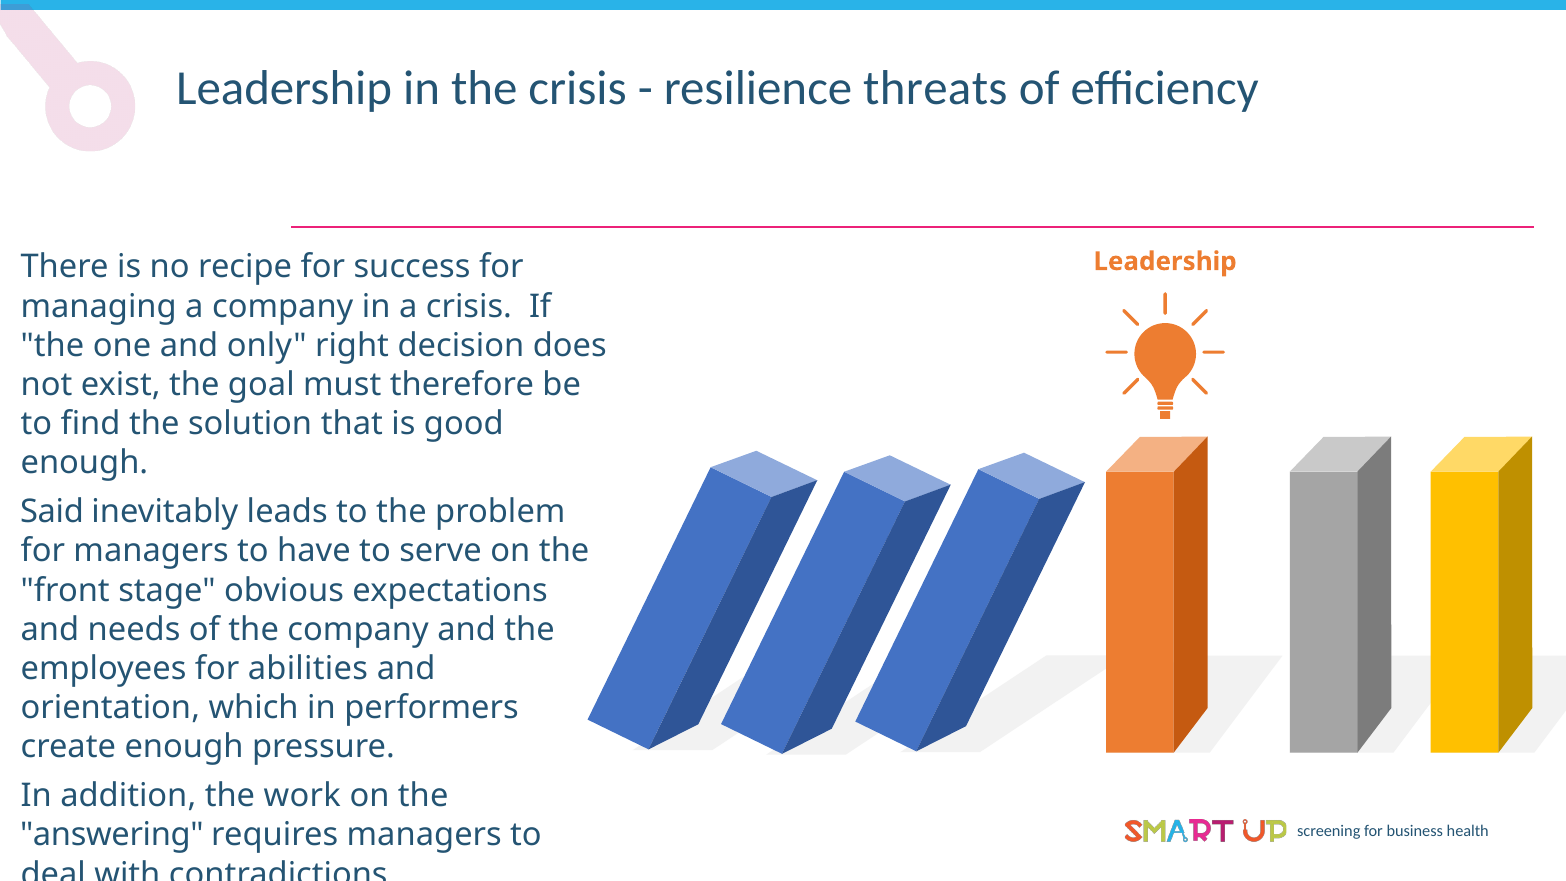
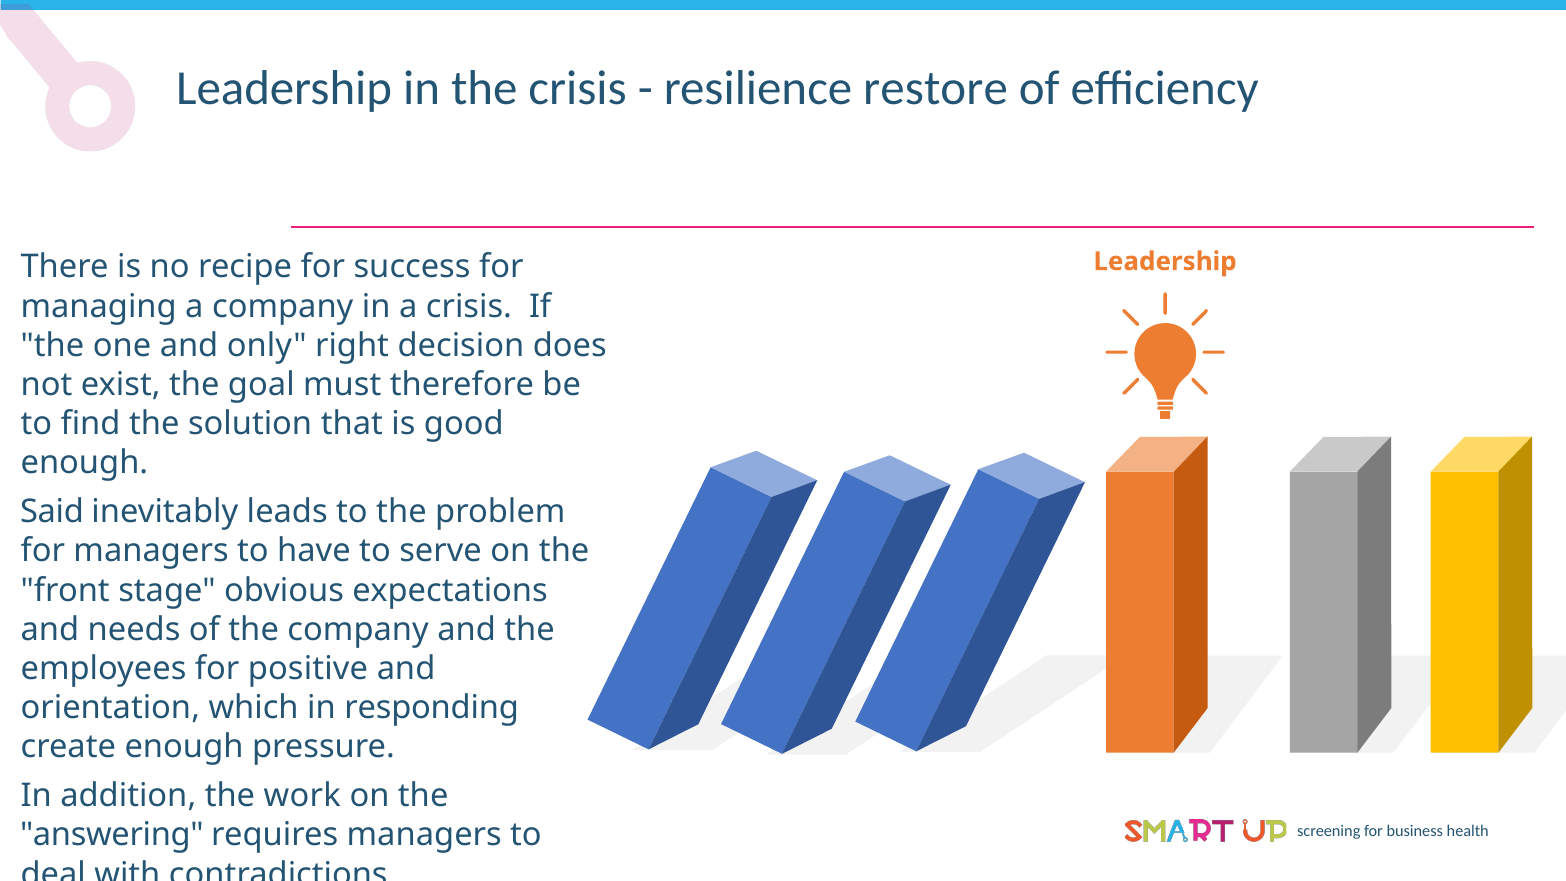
threats: threats -> restore
abilities: abilities -> positive
performers: performers -> responding
